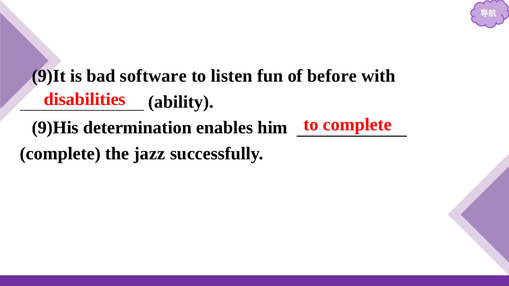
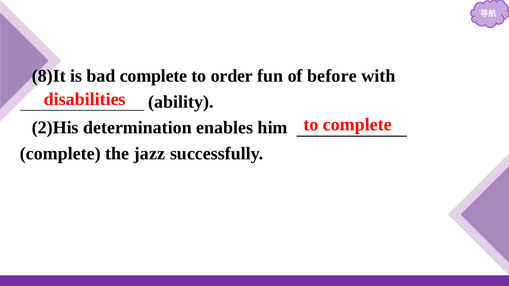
9)It: 9)It -> 8)It
bad software: software -> complete
listen: listen -> order
9)His: 9)His -> 2)His
